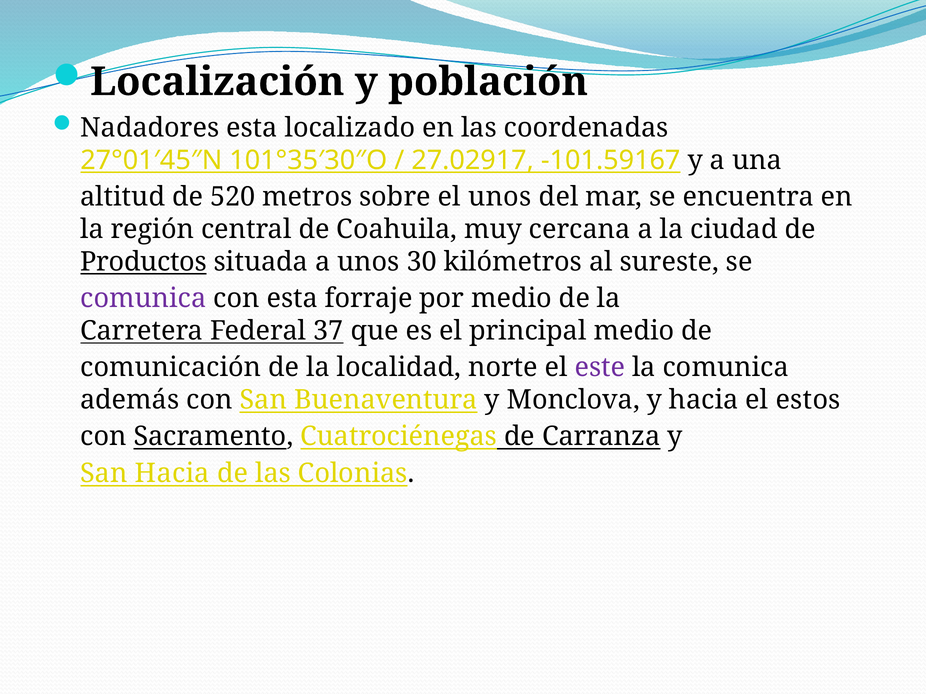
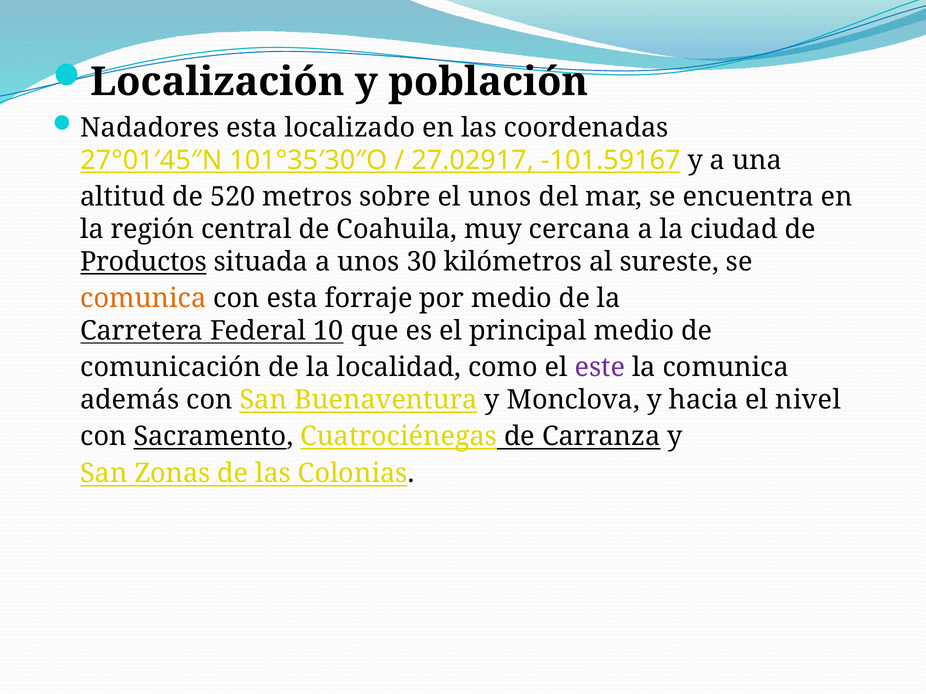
comunica at (143, 299) colour: purple -> orange
37: 37 -> 10
norte: norte -> como
estos: estos -> nivel
San Hacia: Hacia -> Zonas
